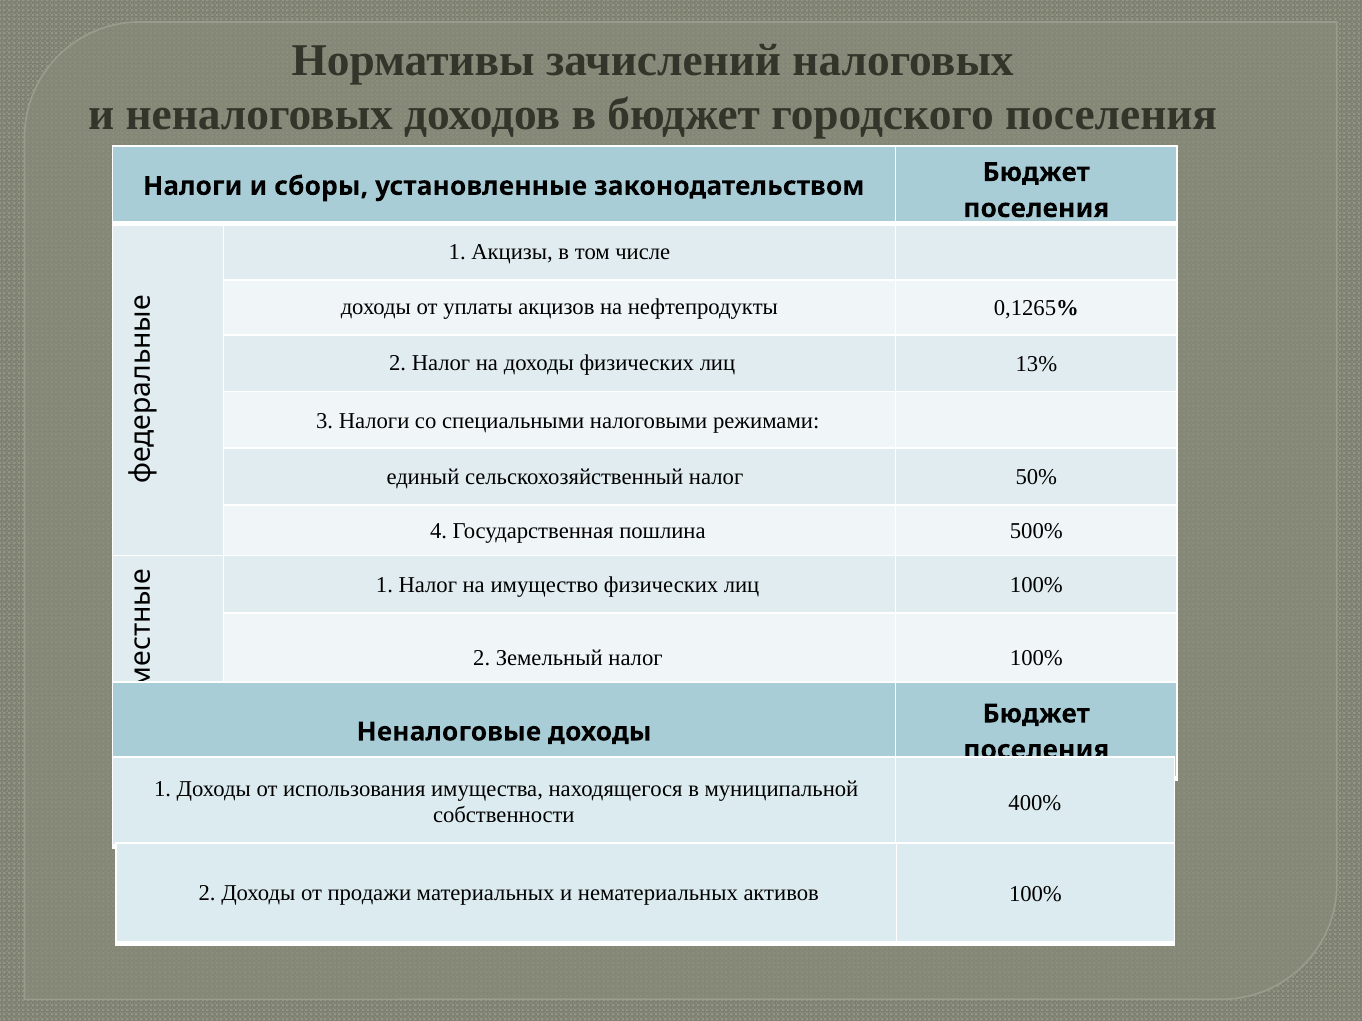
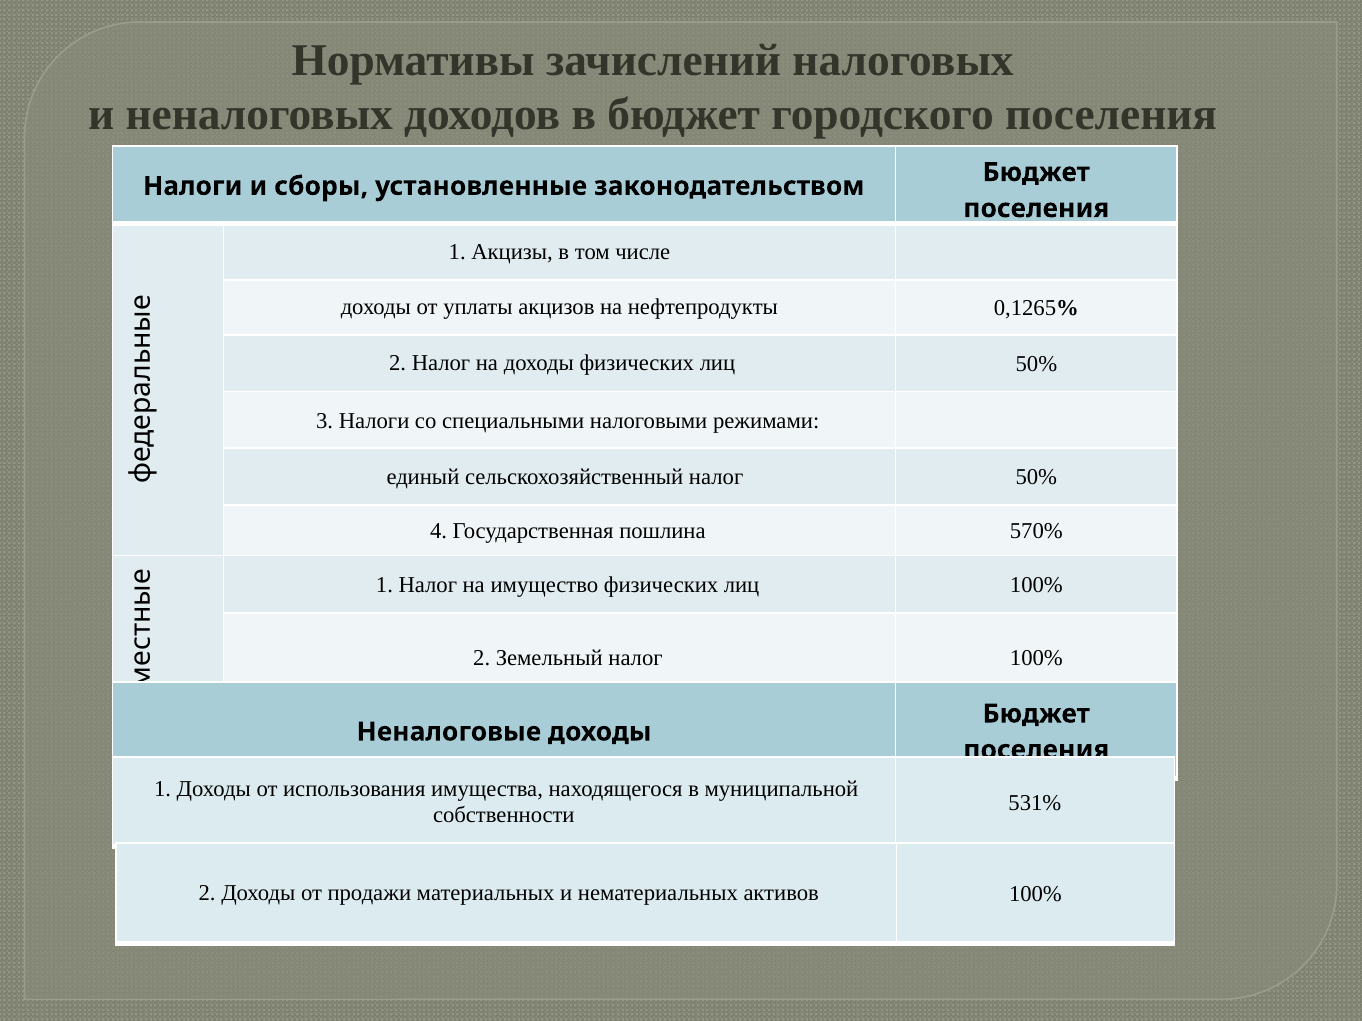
лиц 13%: 13% -> 50%
500%: 500% -> 570%
400%: 400% -> 531%
